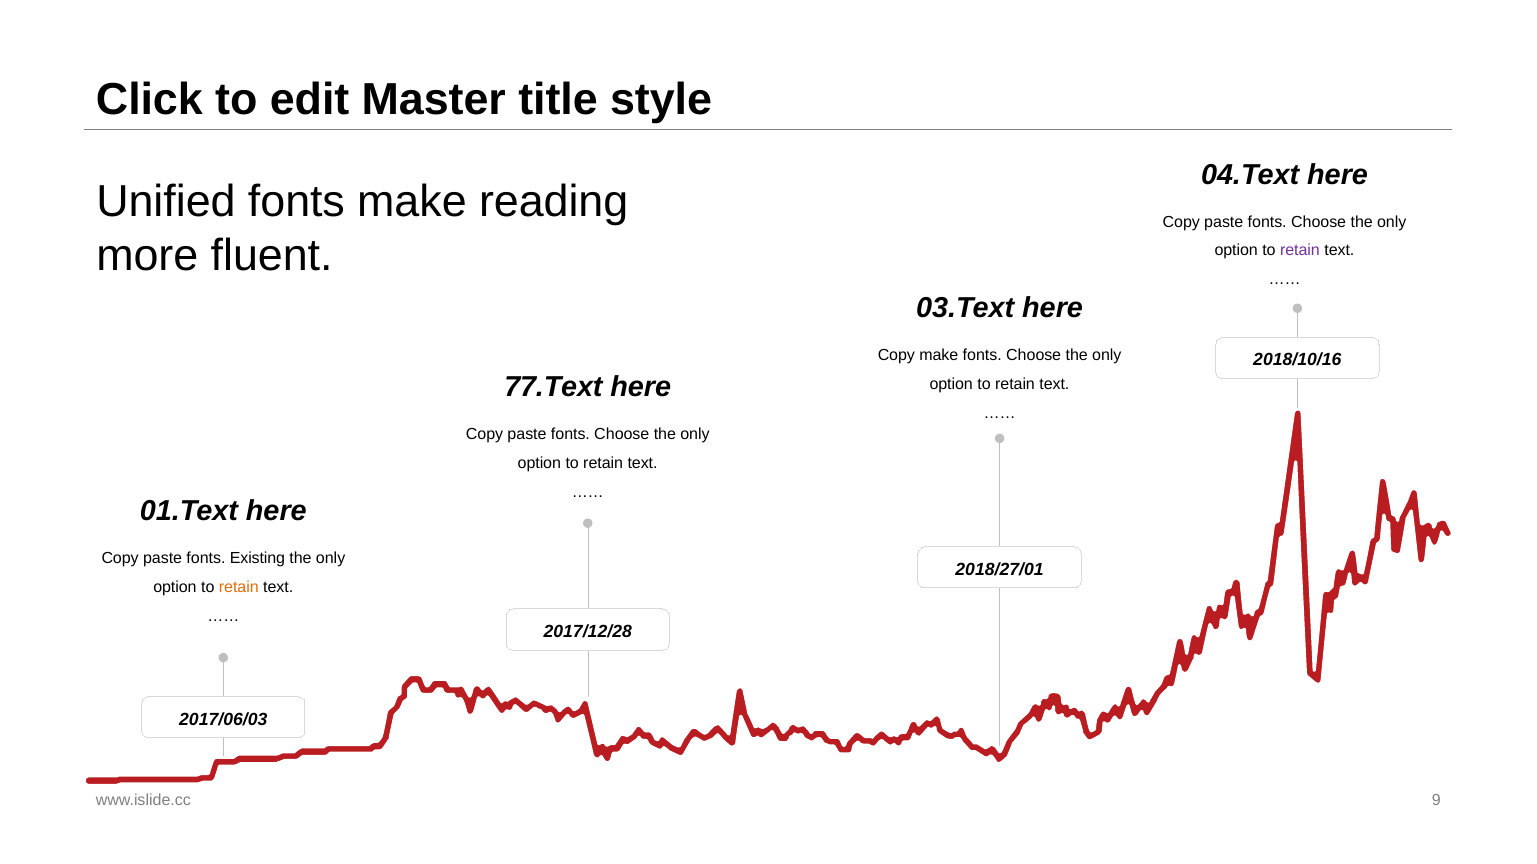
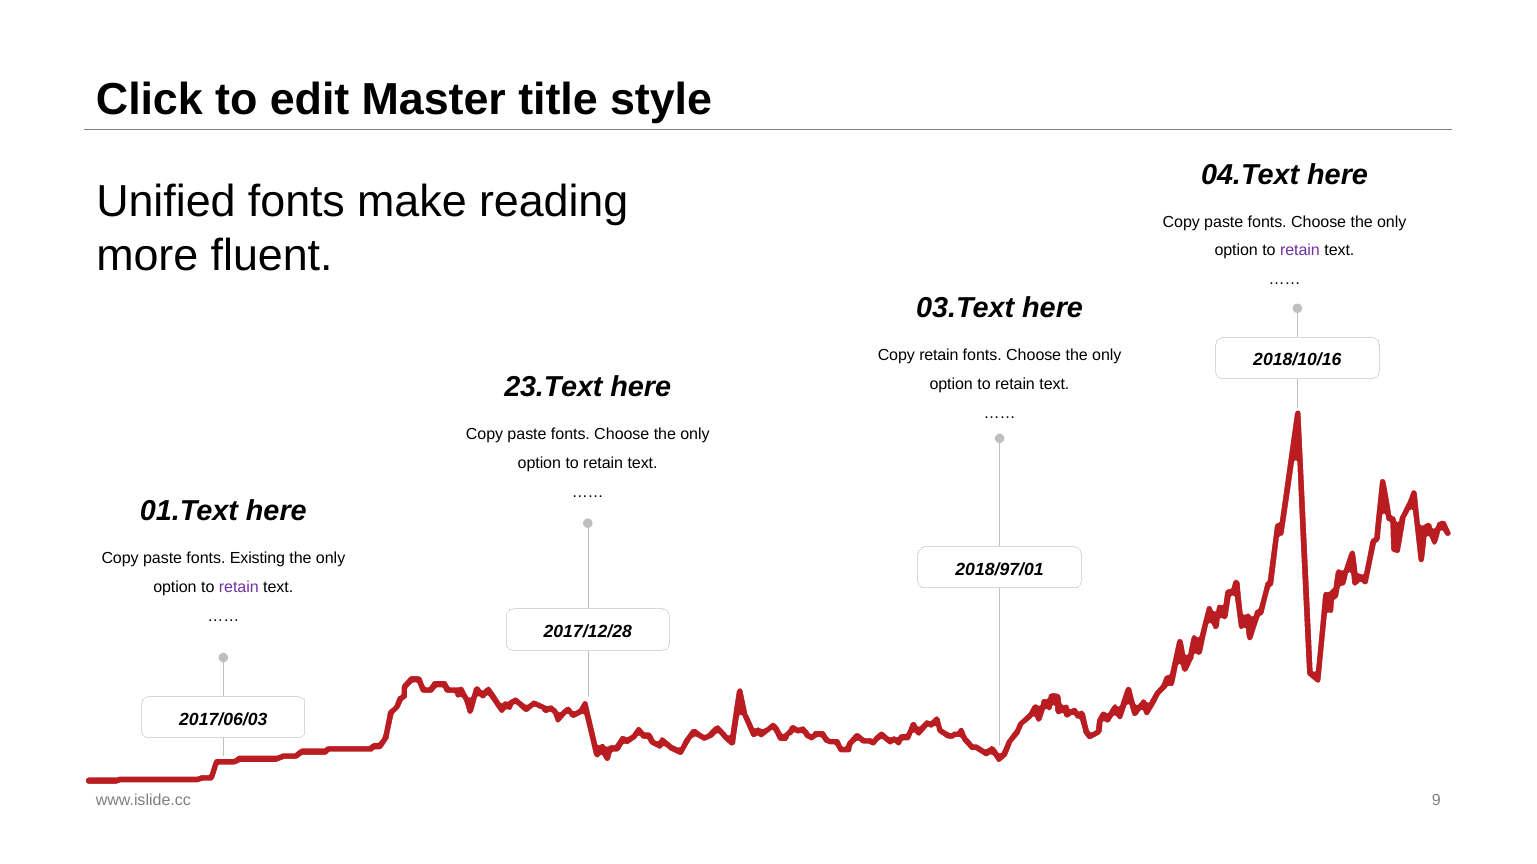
Copy make: make -> retain
77.Text: 77.Text -> 23.Text
2018/27/01: 2018/27/01 -> 2018/97/01
retain at (239, 588) colour: orange -> purple
